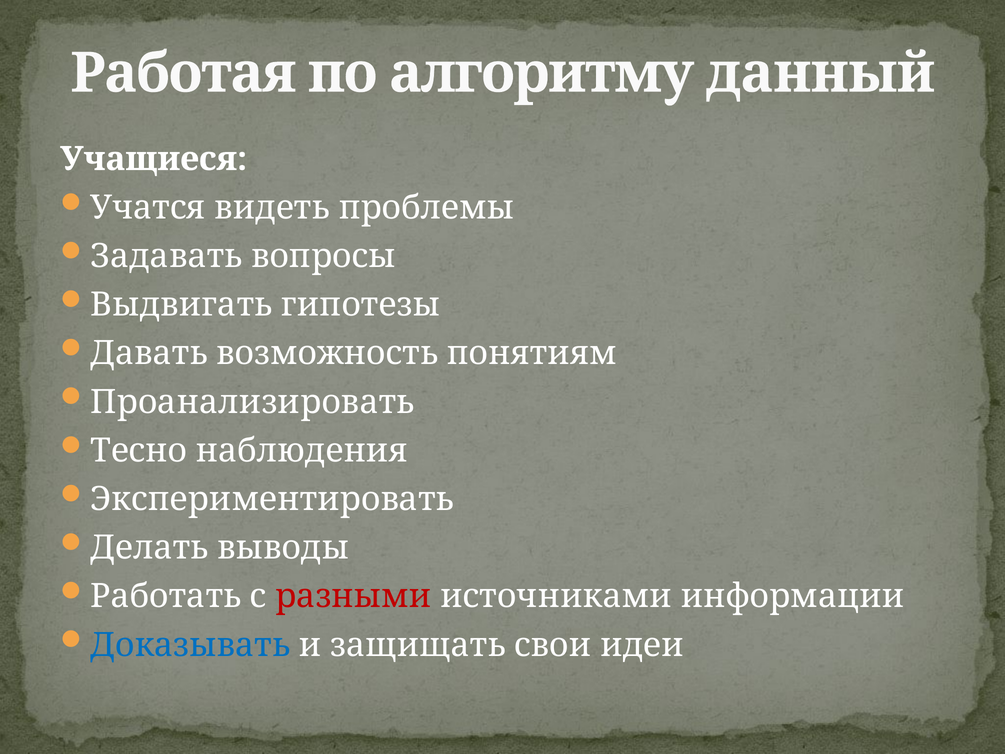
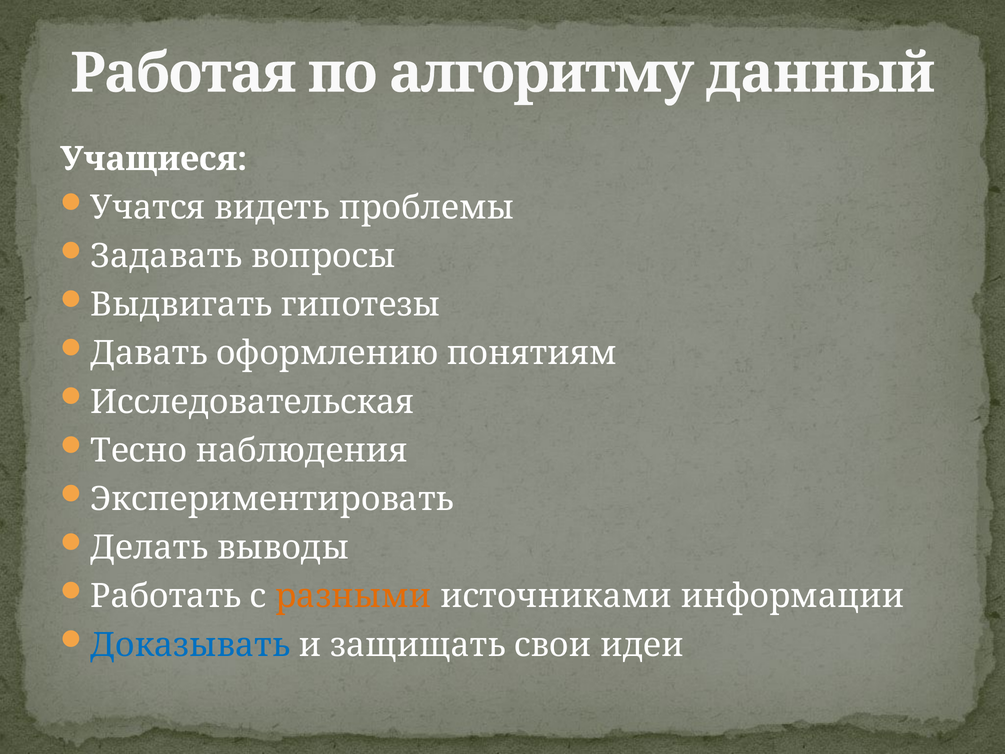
возможность: возможность -> оформлению
Проанализировать: Проанализировать -> Исследовательская
разными colour: red -> orange
